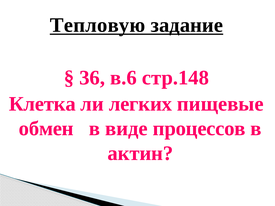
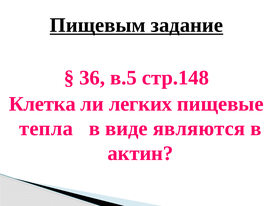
Тепловую: Тепловую -> Пищевым
в.6: в.6 -> в.5
обмен: обмен -> тепла
процессов: процессов -> являются
